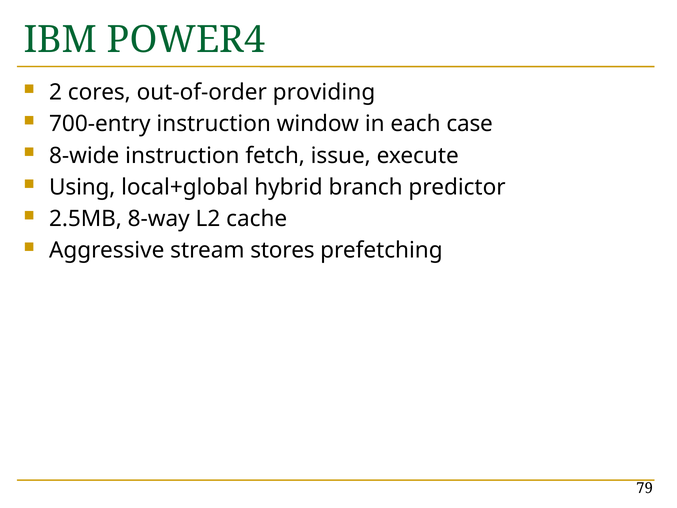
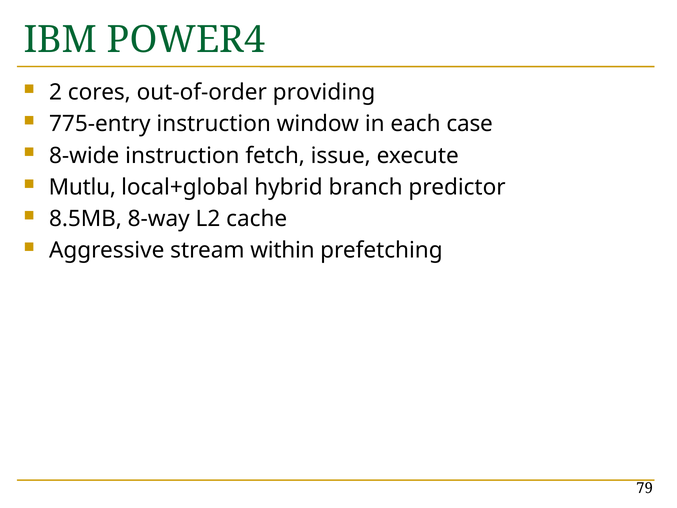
700-entry: 700-entry -> 775-entry
Using: Using -> Mutlu
2.5MB: 2.5MB -> 8.5MB
stores: stores -> within
